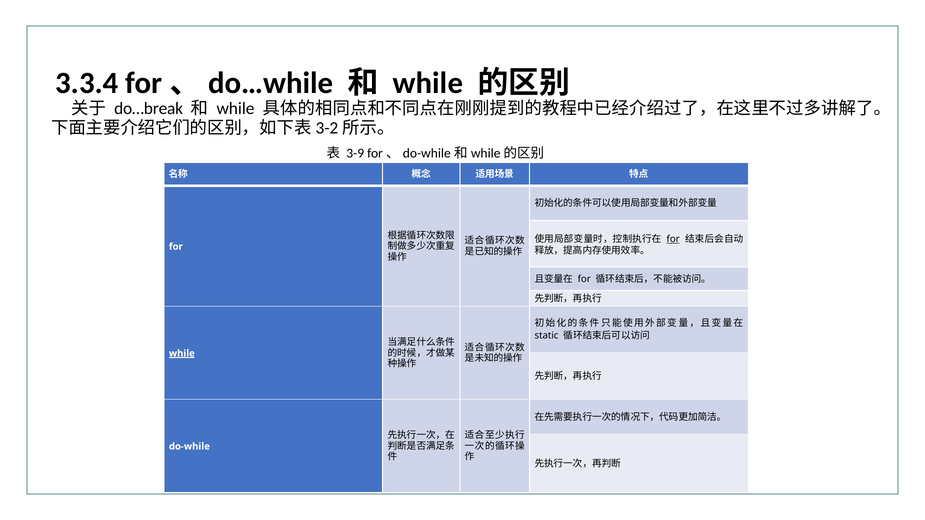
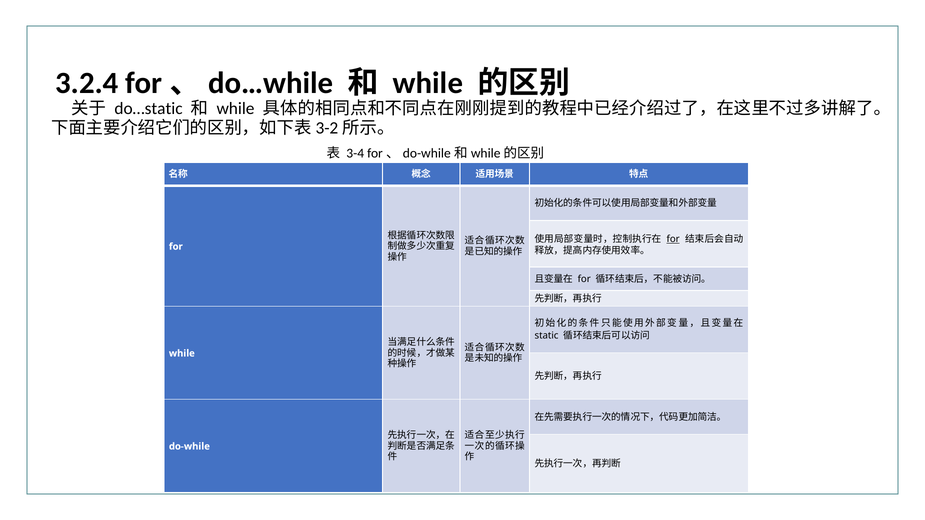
3.3.4: 3.3.4 -> 3.2.4
do…break: do…break -> do…static
3-9: 3-9 -> 3-4
while at (182, 354) underline: present -> none
